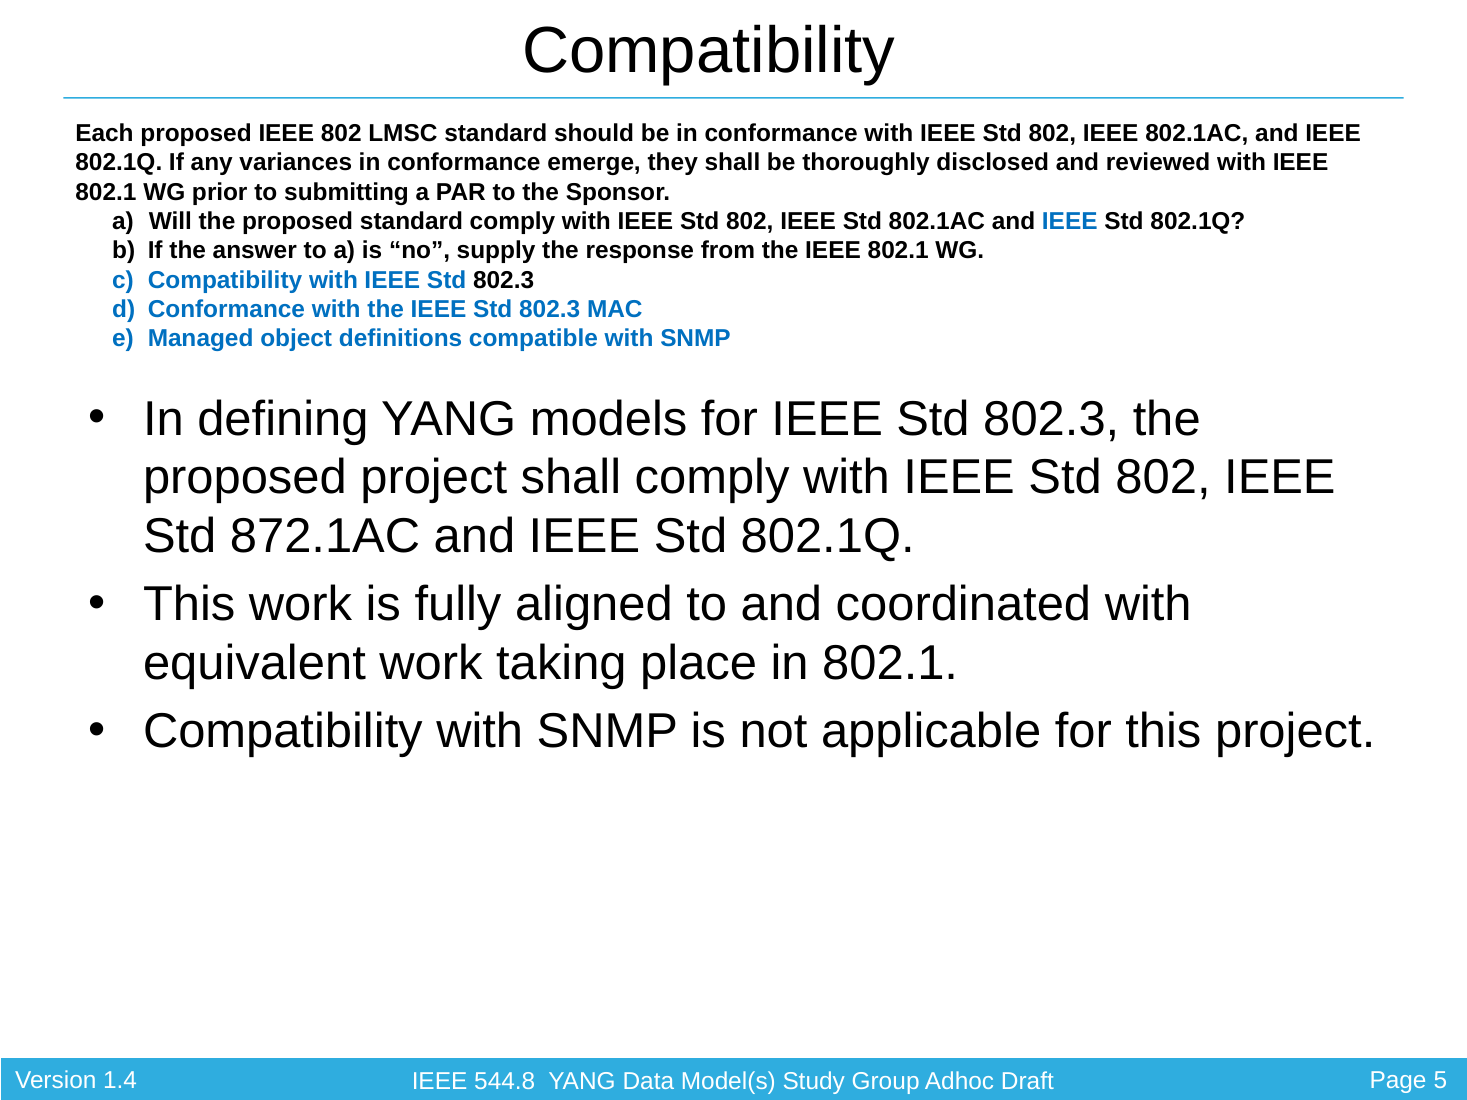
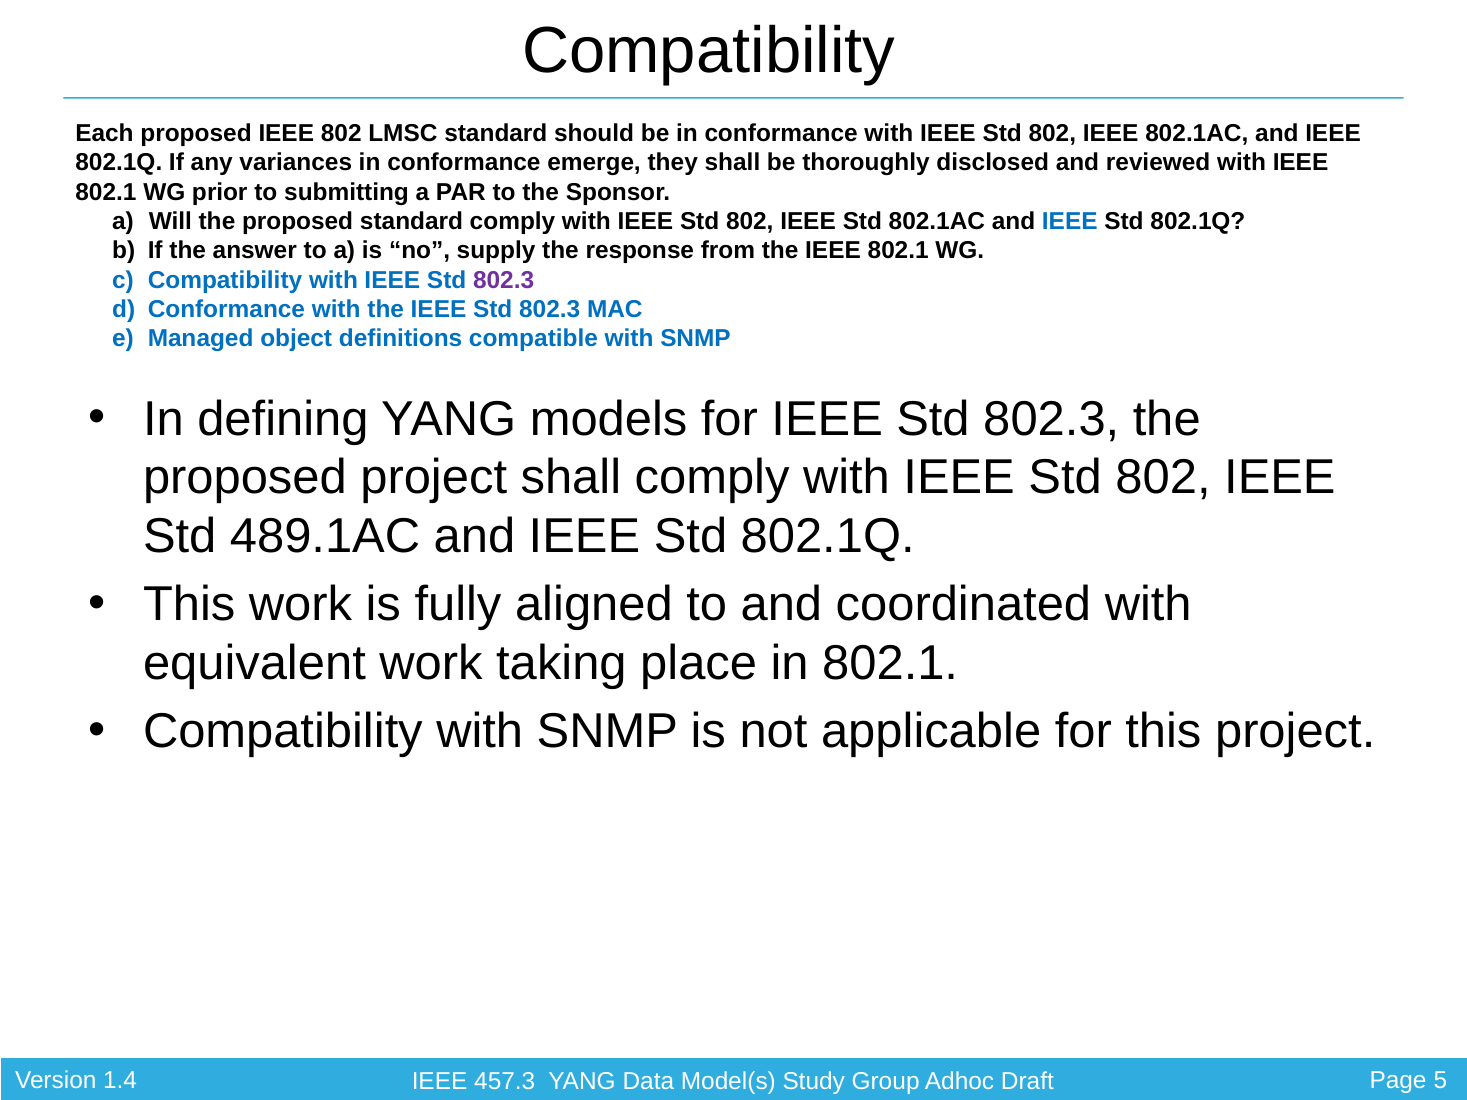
802.3 at (504, 280) colour: black -> purple
872.1AC: 872.1AC -> 489.1AC
544.8: 544.8 -> 457.3
